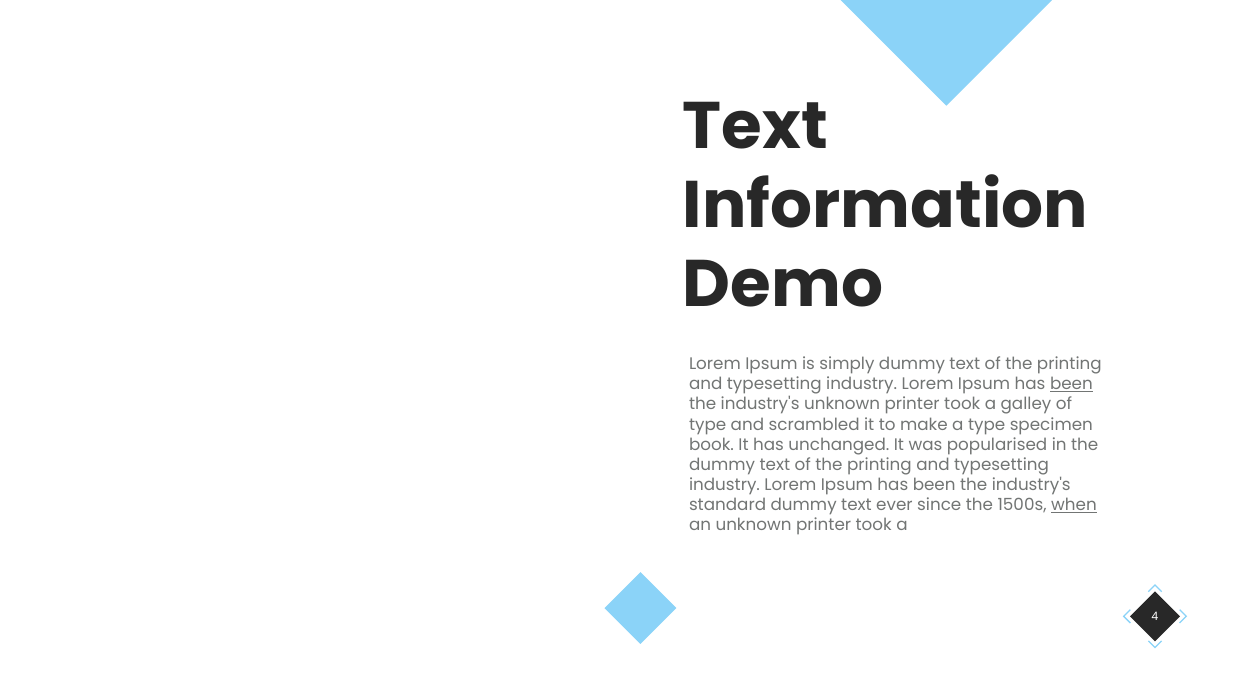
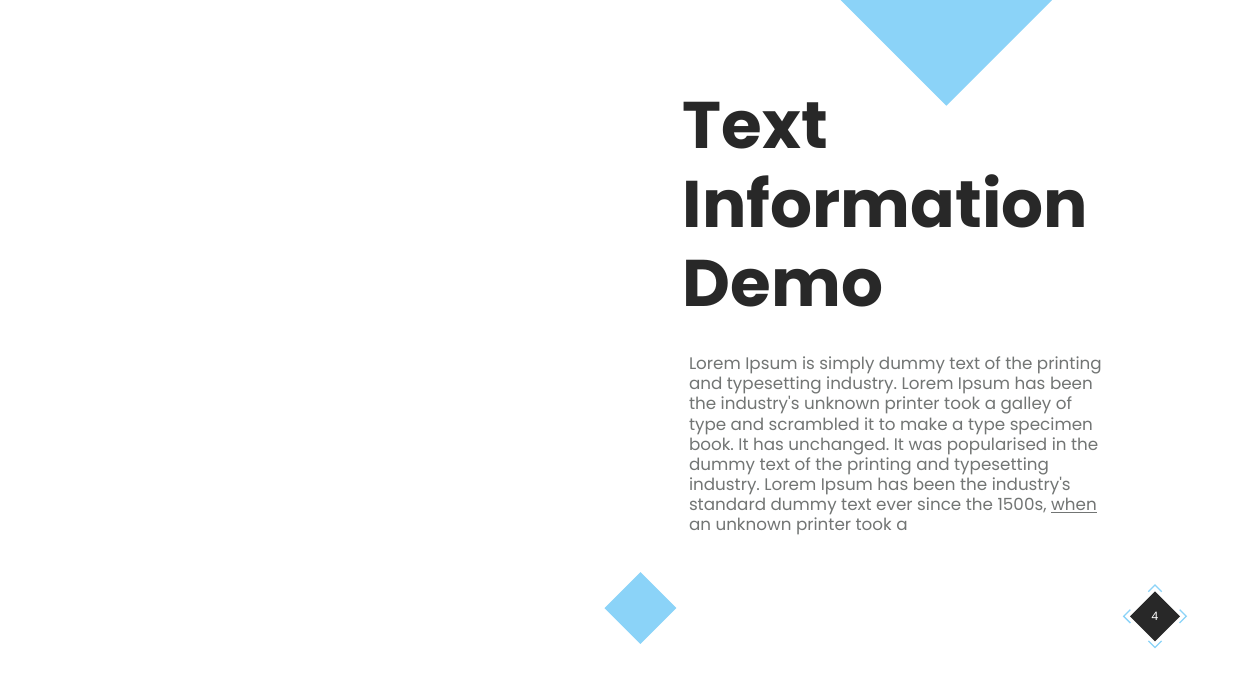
been at (1071, 384) underline: present -> none
